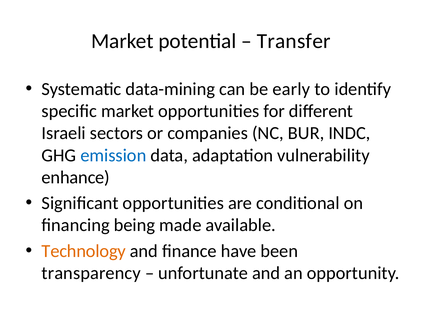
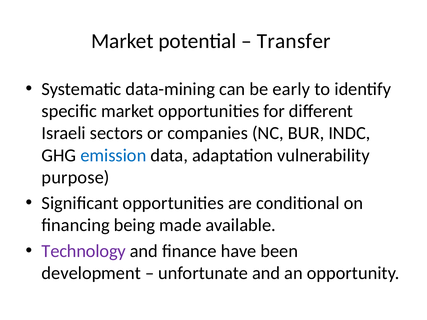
enhance: enhance -> purpose
Technology colour: orange -> purple
transparency: transparency -> development
